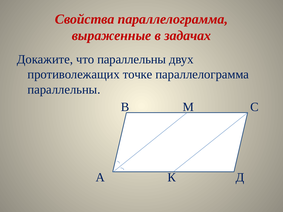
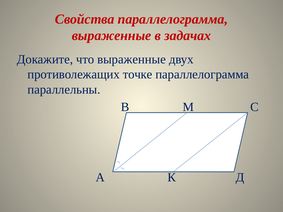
что параллельны: параллельны -> выраженные
